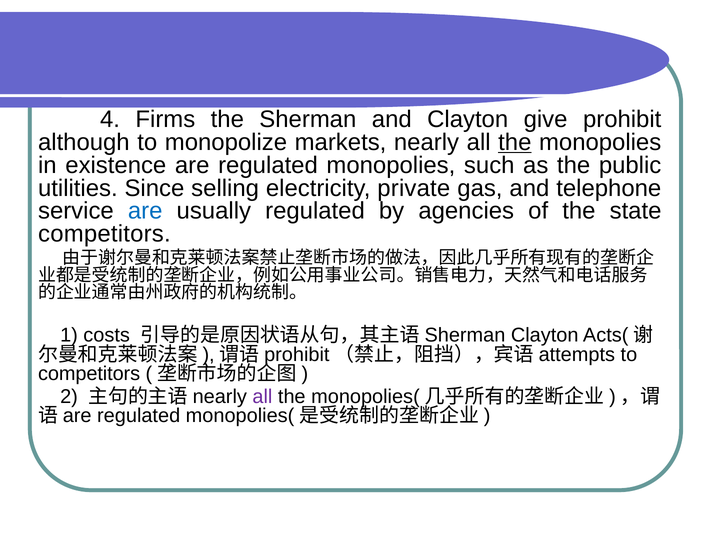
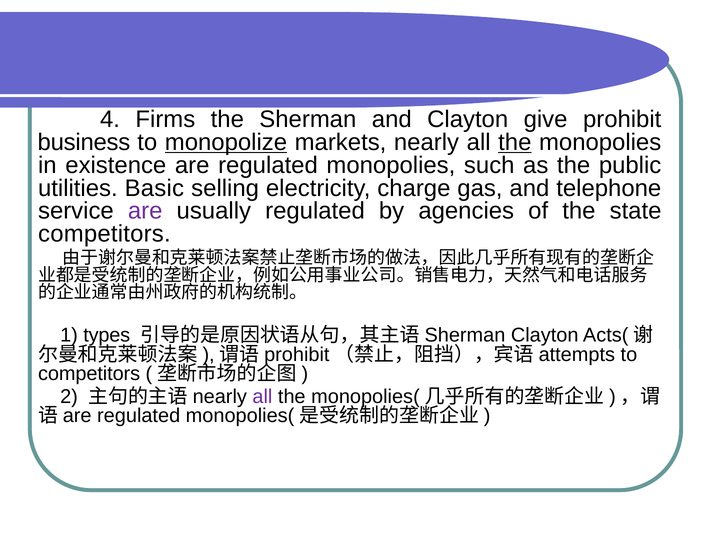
although: although -> business
monopolize underline: none -> present
Since: Since -> Basic
private: private -> charge
are at (145, 211) colour: blue -> purple
costs: costs -> types
